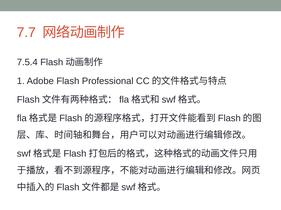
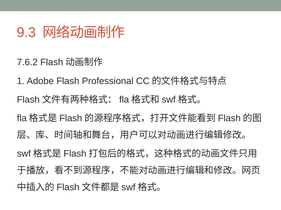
7.7: 7.7 -> 9.3
7.5.4: 7.5.4 -> 7.6.2
